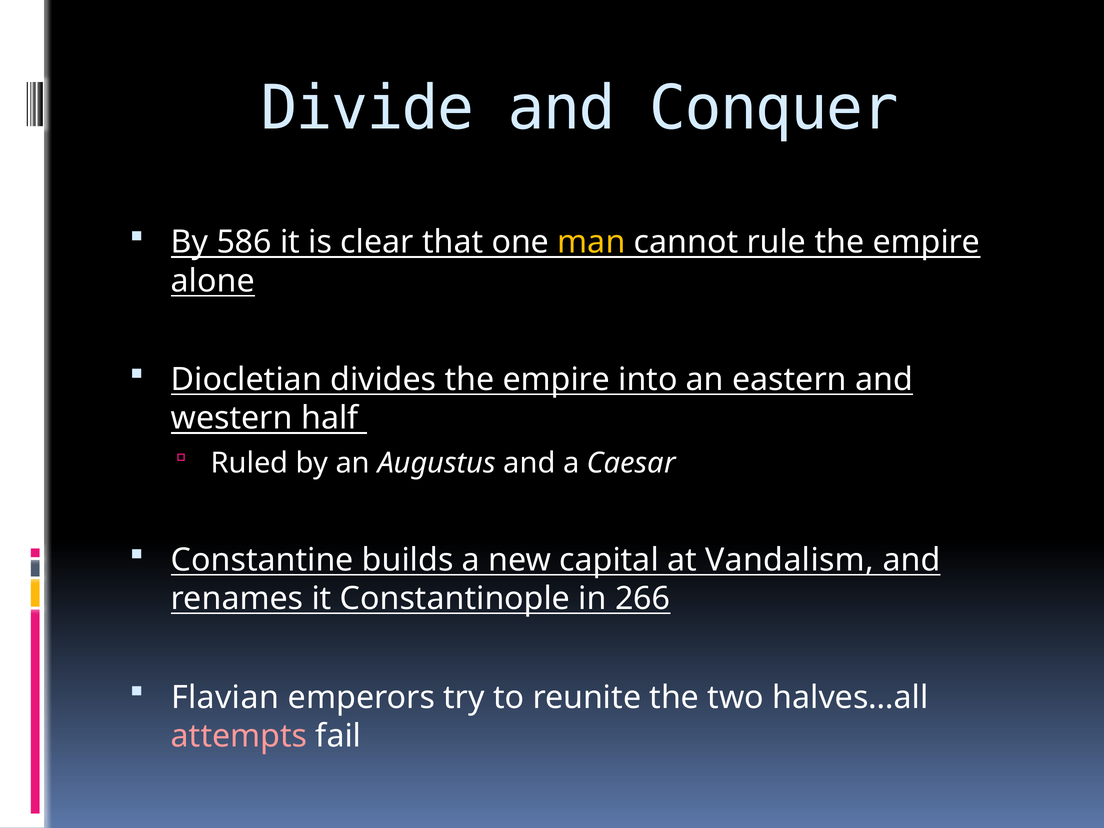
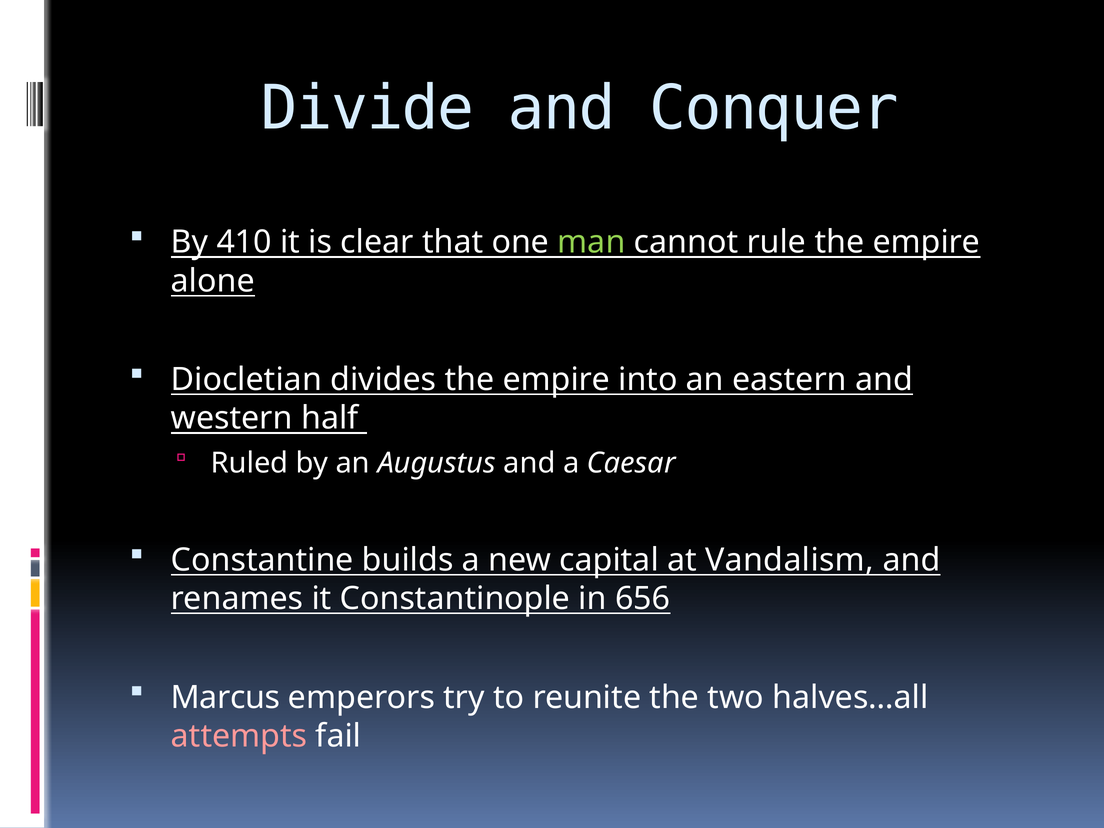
586: 586 -> 410
man colour: yellow -> light green
266: 266 -> 656
Flavian: Flavian -> Marcus
